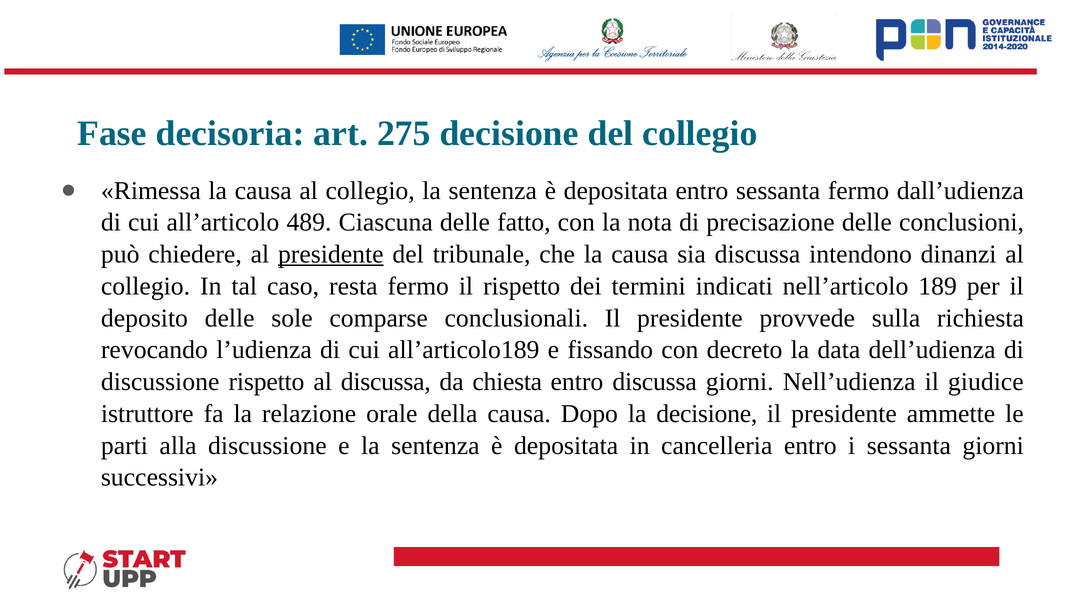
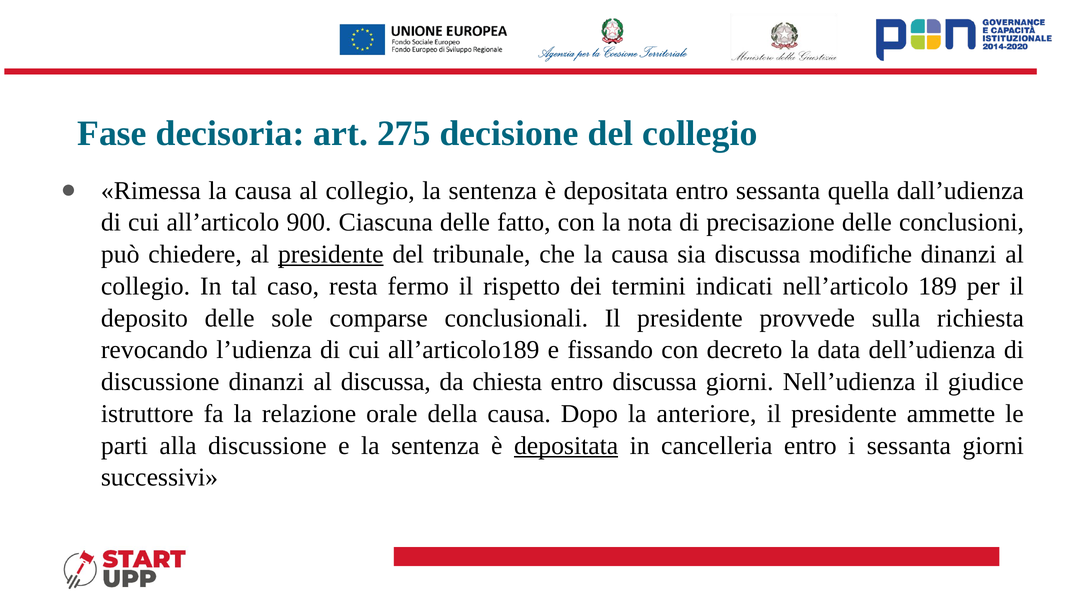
sessanta fermo: fermo -> quella
489: 489 -> 900
intendono: intendono -> modifiche
discussione rispetto: rispetto -> dinanzi
la decisione: decisione -> anteriore
depositata at (566, 446) underline: none -> present
